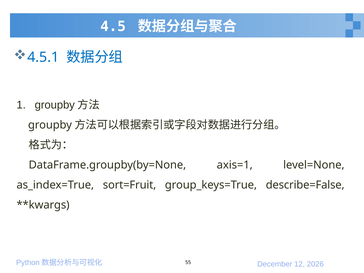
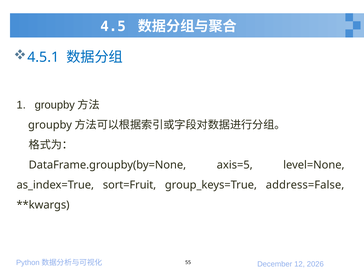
axis=1: axis=1 -> axis=5
describe=False: describe=False -> address=False
